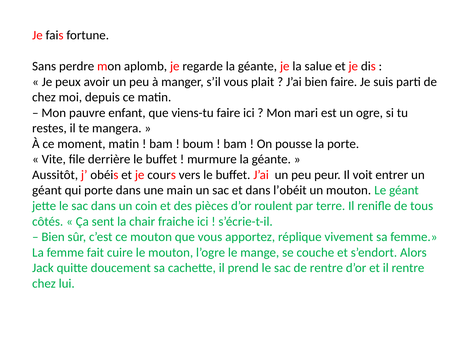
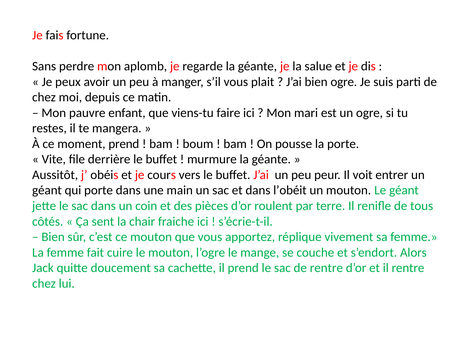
bien faire: faire -> ogre
moment matin: matin -> prend
